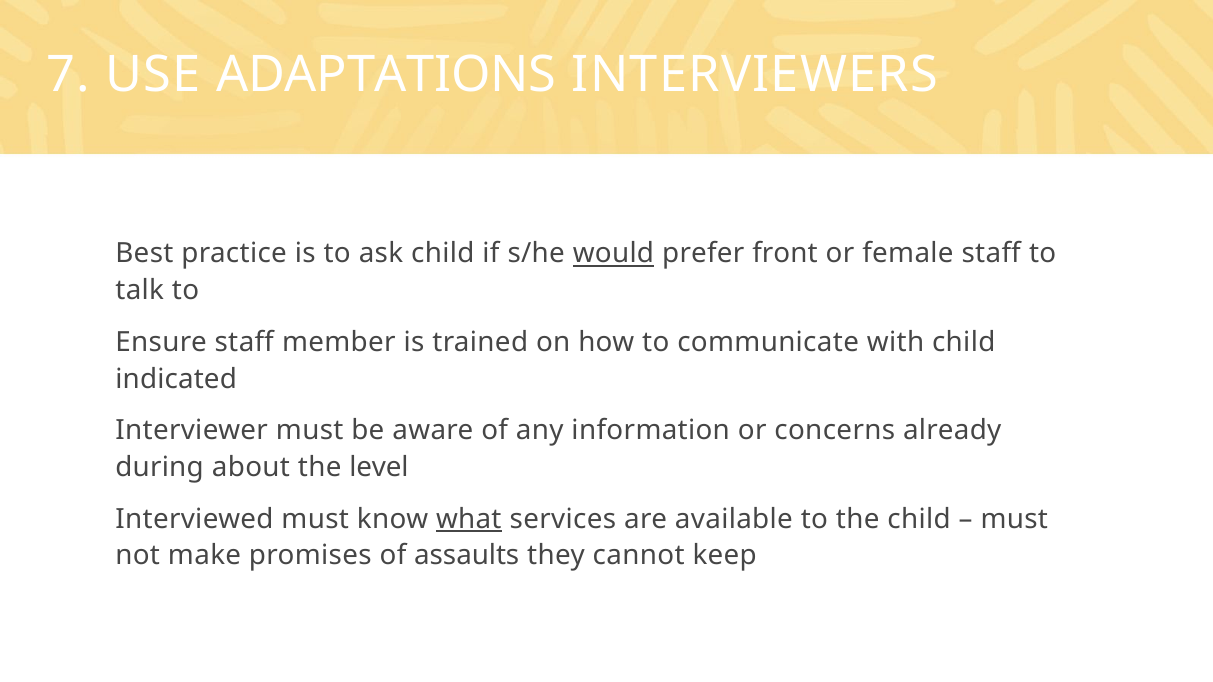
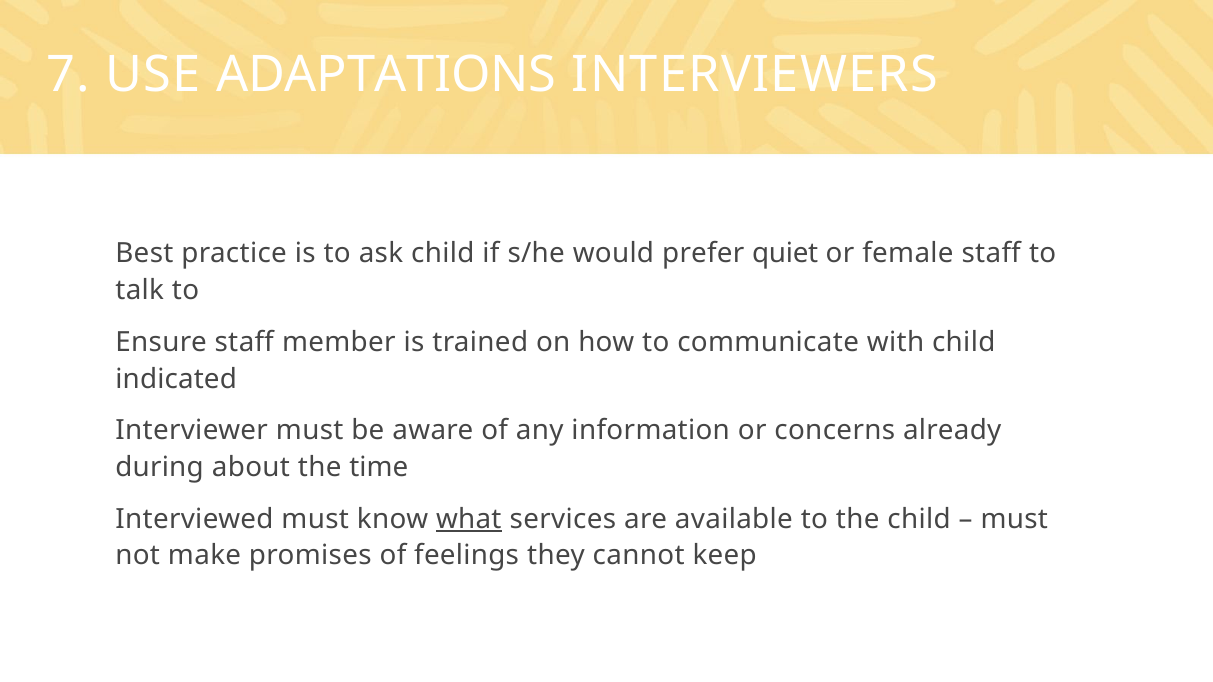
would underline: present -> none
front: front -> quiet
level: level -> time
assaults: assaults -> feelings
